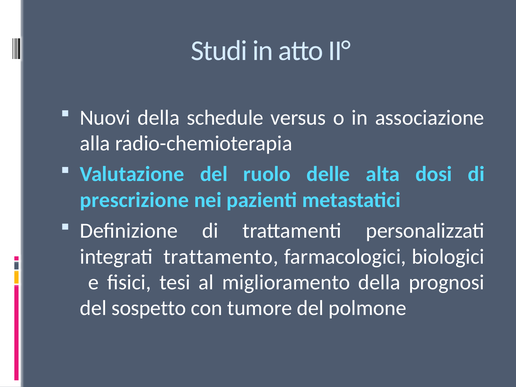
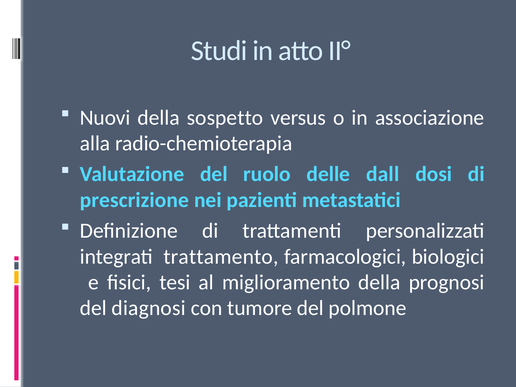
schedule: schedule -> sospetto
alta: alta -> dall
sospetto: sospetto -> diagnosi
